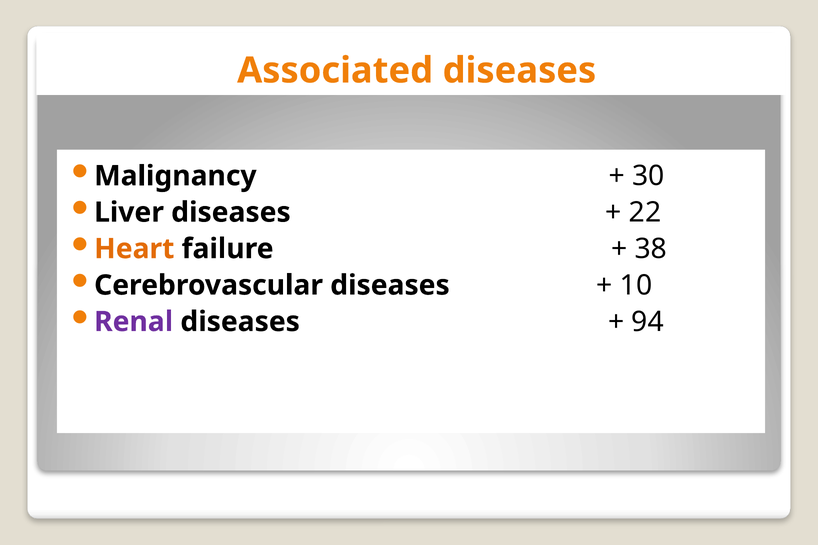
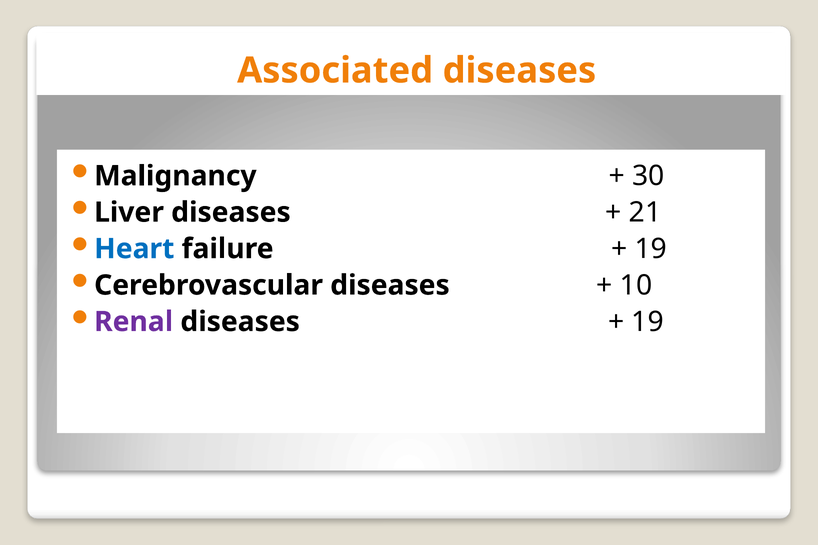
22: 22 -> 21
Heart colour: orange -> blue
38 at (651, 249): 38 -> 19
94 at (648, 322): 94 -> 19
